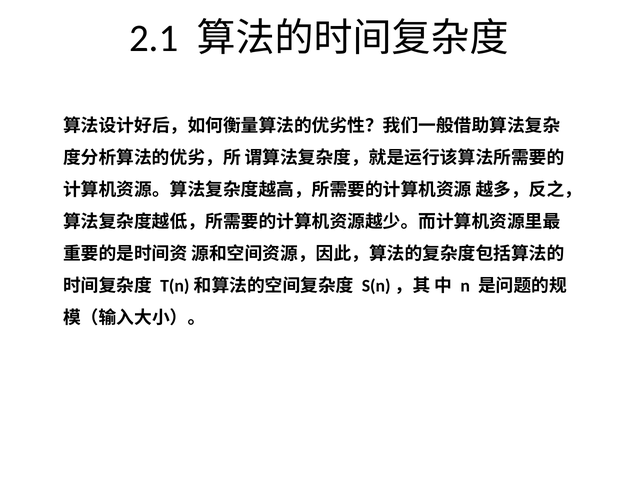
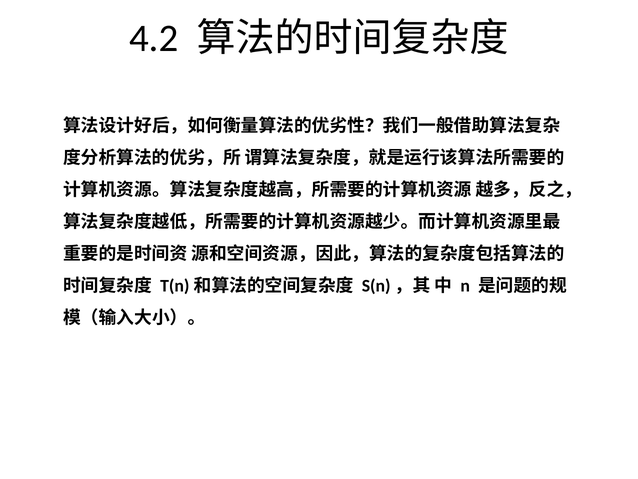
2.1: 2.1 -> 4.2
